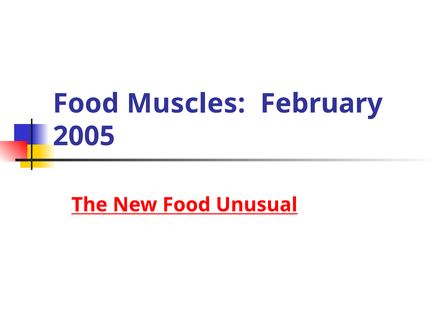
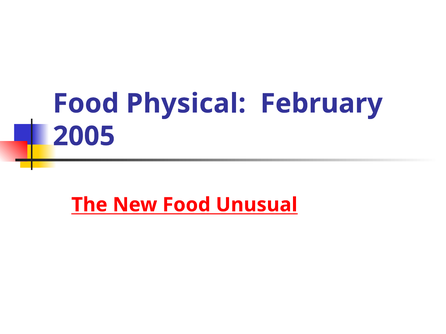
Muscles: Muscles -> Physical
